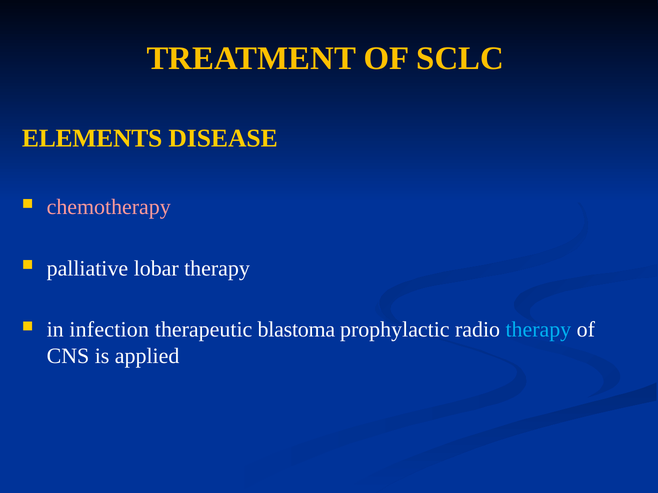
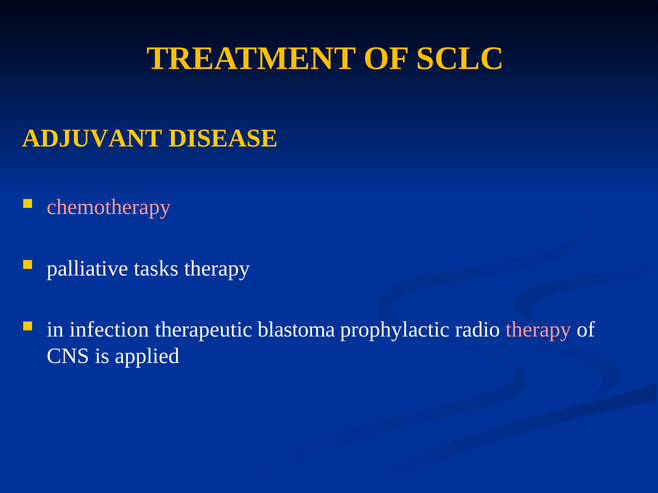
ELEMENTS: ELEMENTS -> ADJUVANT
lobar: lobar -> tasks
therapy at (538, 330) colour: light blue -> pink
